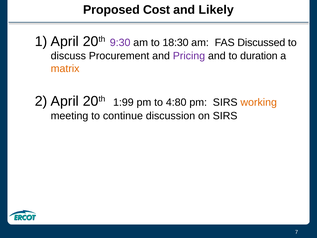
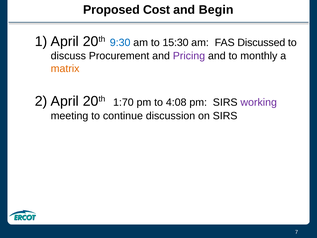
Likely: Likely -> Begin
9:30 colour: purple -> blue
18:30: 18:30 -> 15:30
duration: duration -> monthly
1:99: 1:99 -> 1:70
4:80: 4:80 -> 4:08
working colour: orange -> purple
